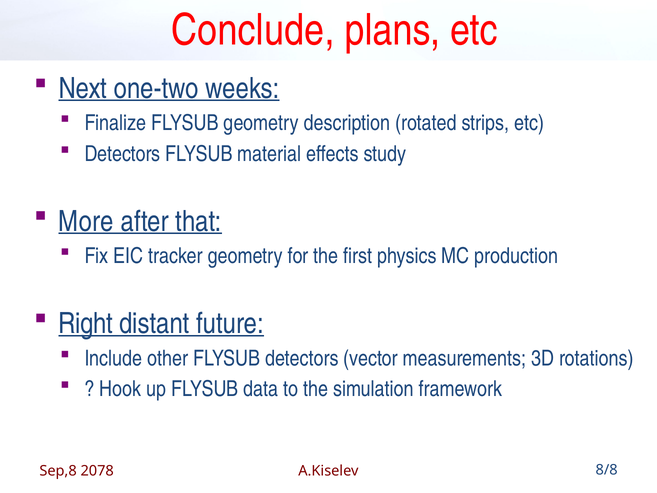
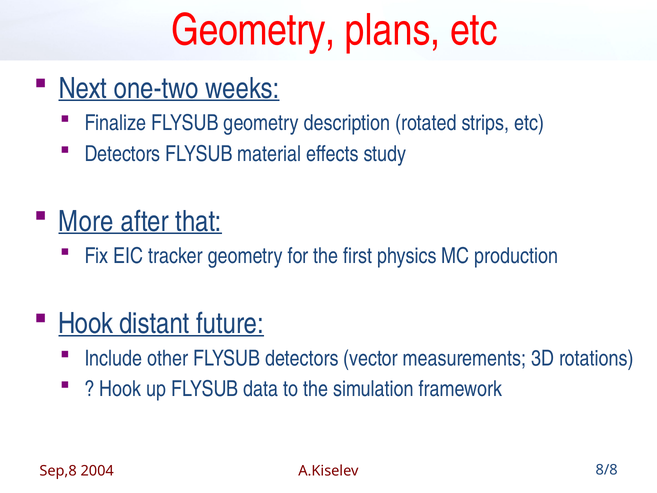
Conclude at (253, 30): Conclude -> Geometry
Right at (86, 324): Right -> Hook
2078: 2078 -> 2004
